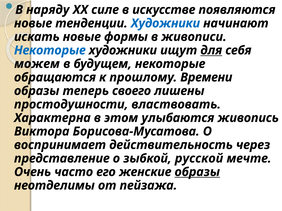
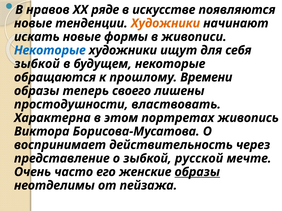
наряду: наряду -> нравов
силе: силе -> ряде
Художники at (165, 23) colour: blue -> orange
для underline: present -> none
можем at (37, 64): можем -> зыбкой
улыбаются: улыбаются -> портретах
